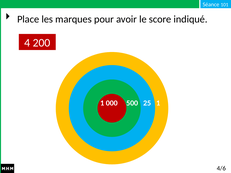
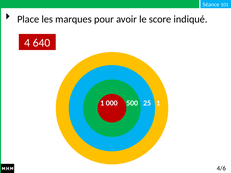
200: 200 -> 640
